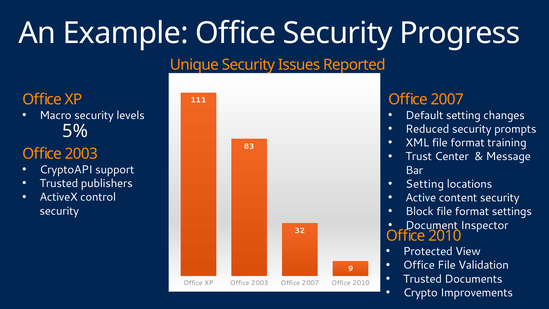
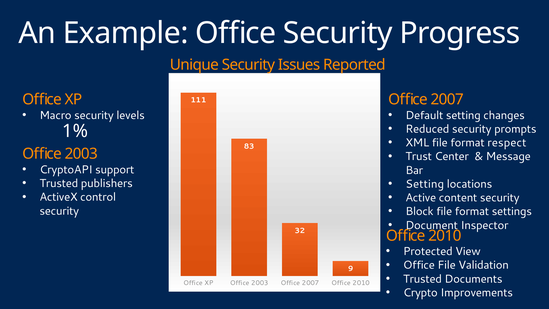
5%: 5% -> 1%
training: training -> respect
